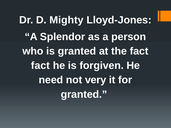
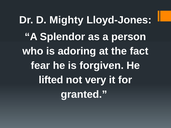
is granted: granted -> adoring
fact at (40, 66): fact -> fear
need: need -> lifted
